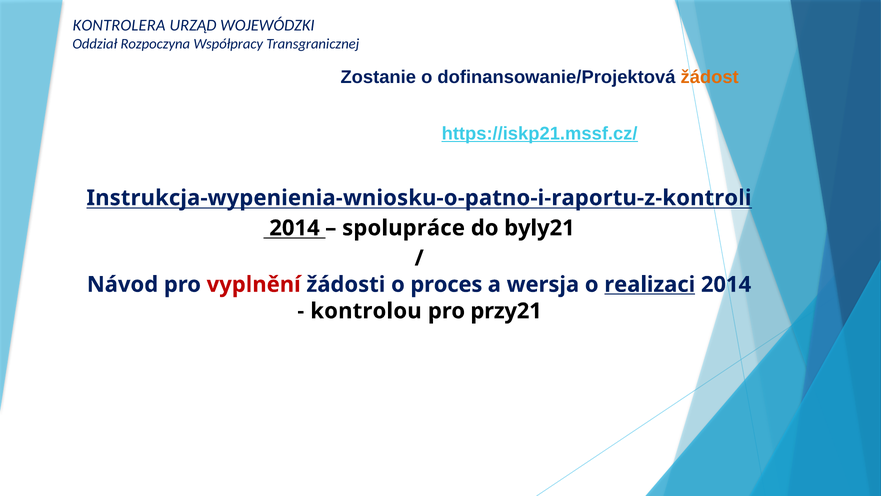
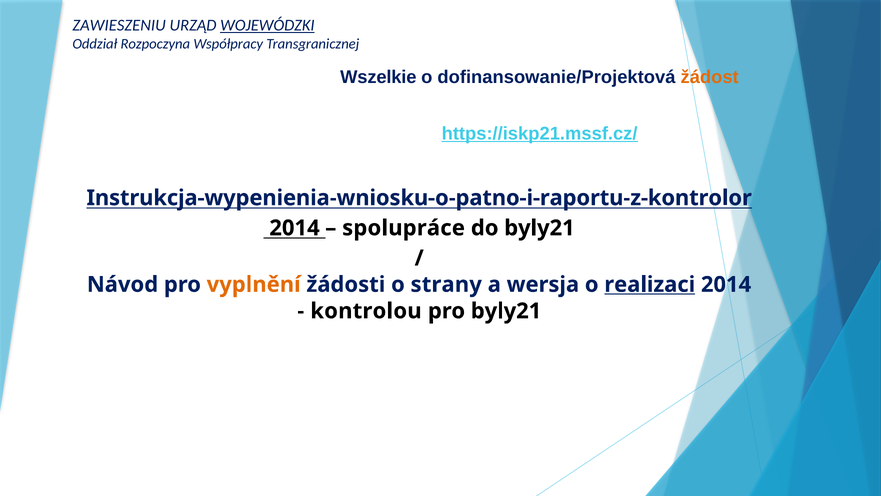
KONTROLERA: KONTROLERA -> ZAWIESZENIU
WOJEWÓDZKI underline: none -> present
Zostanie: Zostanie -> Wszelkie
Instrukcja-wypenienia-wniosku-o-patno-i-raportu-z-kontroli: Instrukcja-wypenienia-wniosku-o-patno-i-raportu-z-kontroli -> Instrukcja-wypenienia-wniosku-o-patno-i-raportu-z-kontrolor
vyplnění colour: red -> orange
proces: proces -> strany
pro przy21: przy21 -> byly21
